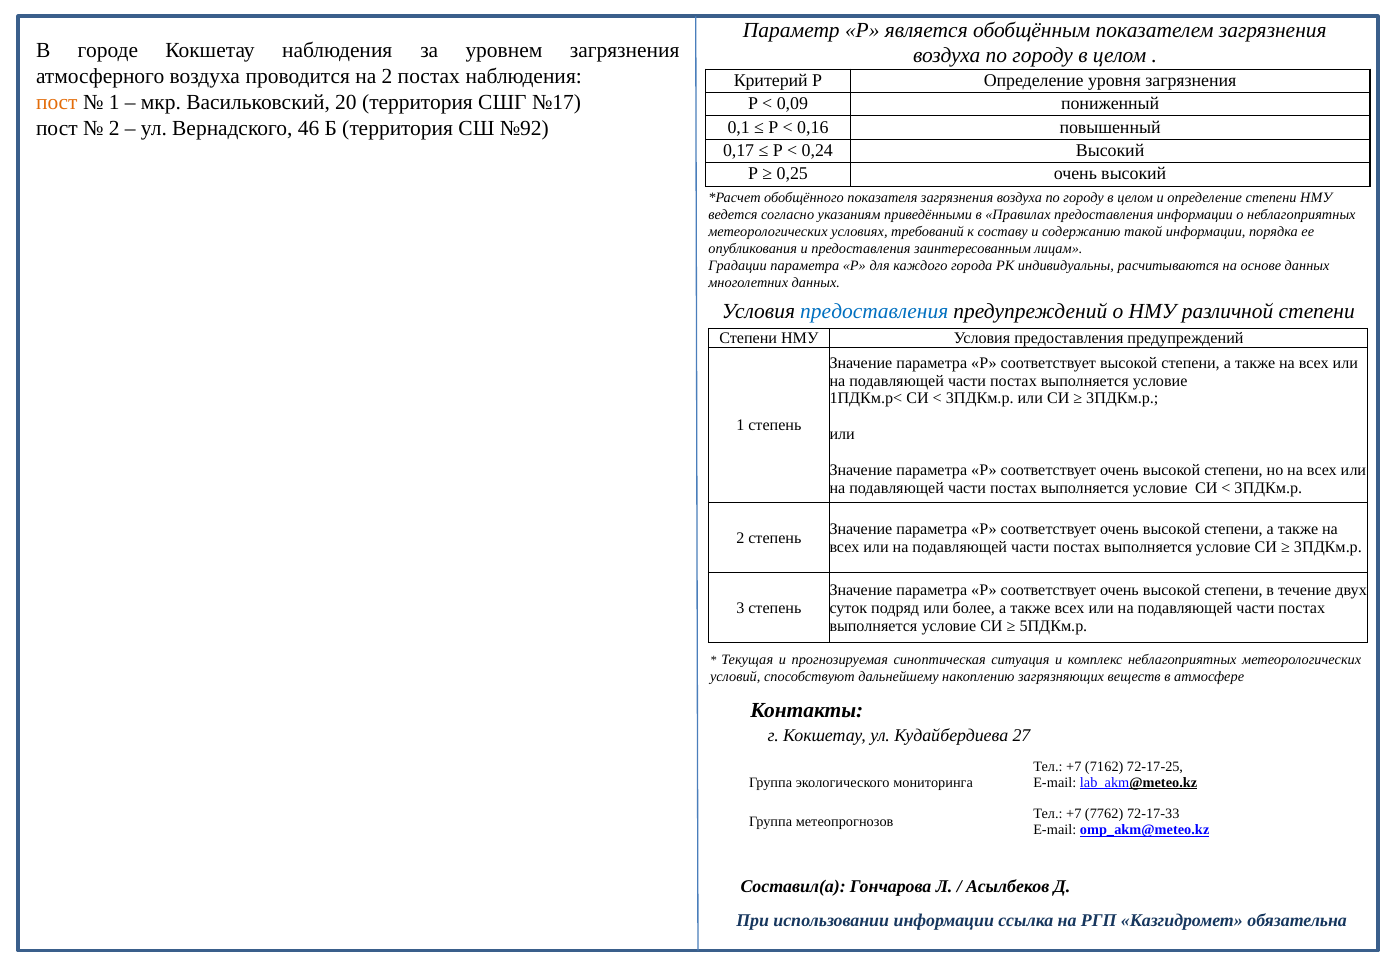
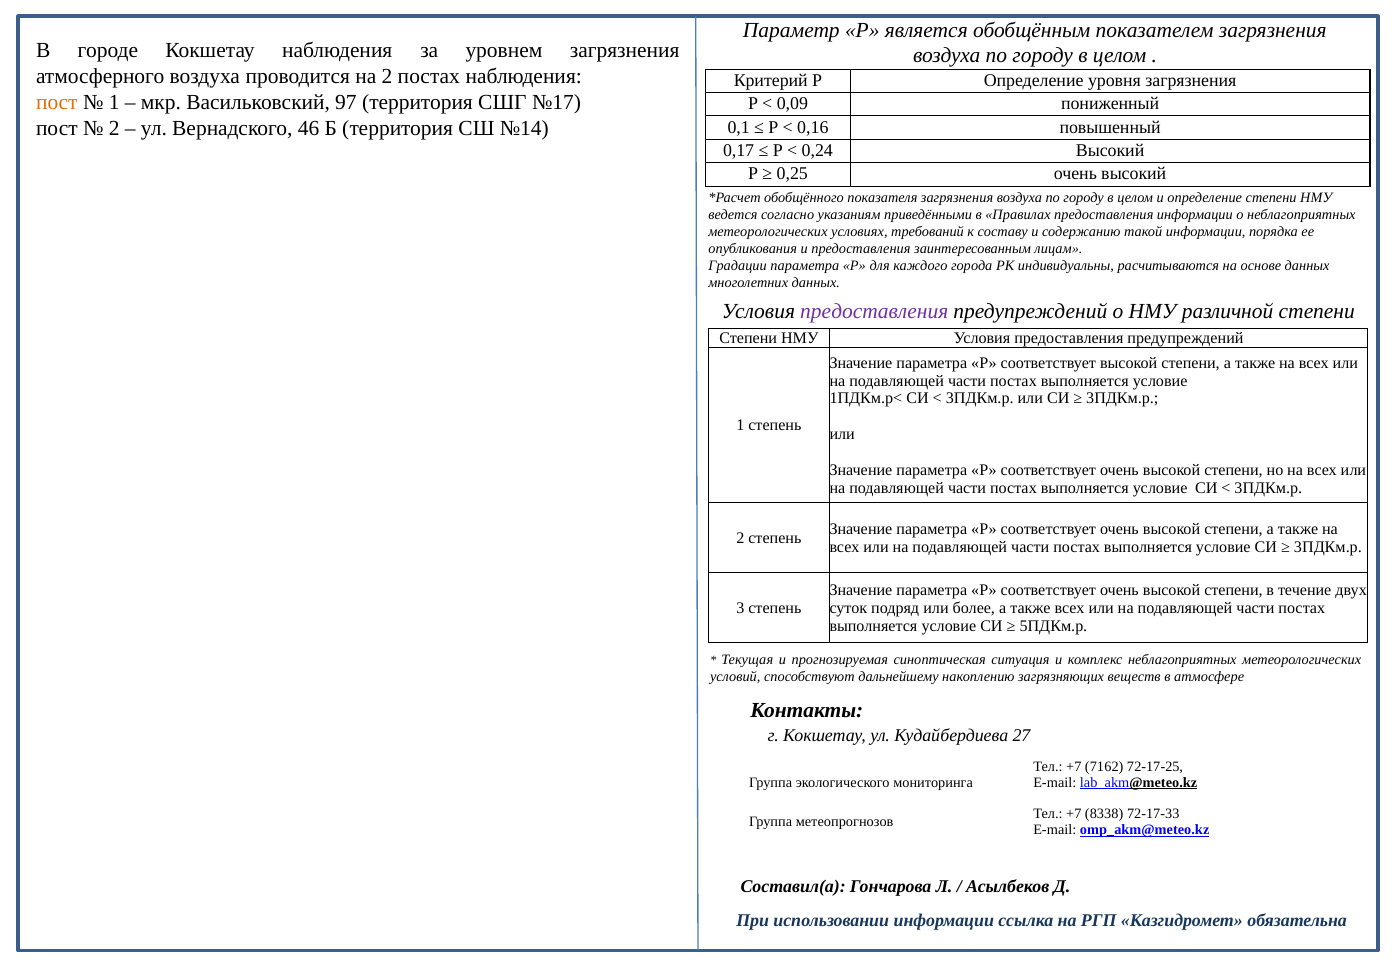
20: 20 -> 97
№92: №92 -> №14
предоставления at (874, 311) colour: blue -> purple
7762: 7762 -> 8338
